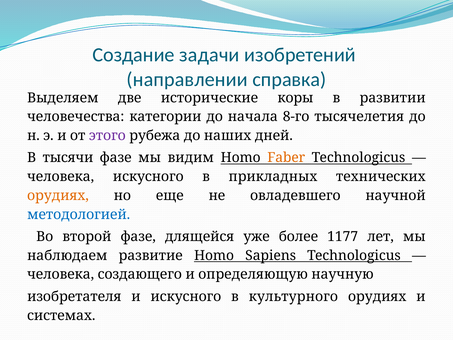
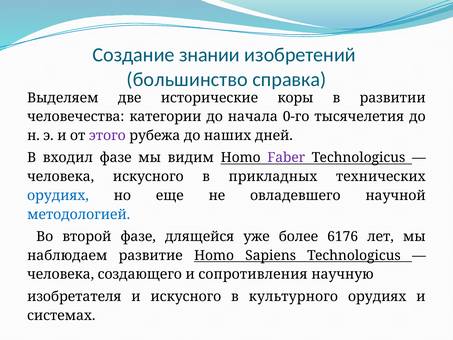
задачи: задачи -> знании
направлении: направлении -> большинство
8-го: 8-го -> 0-го
тысячи: тысячи -> входил
Faber colour: orange -> purple
орудиях at (58, 195) colour: orange -> blue
1177: 1177 -> 6176
определяющую: определяющую -> сопротивления
